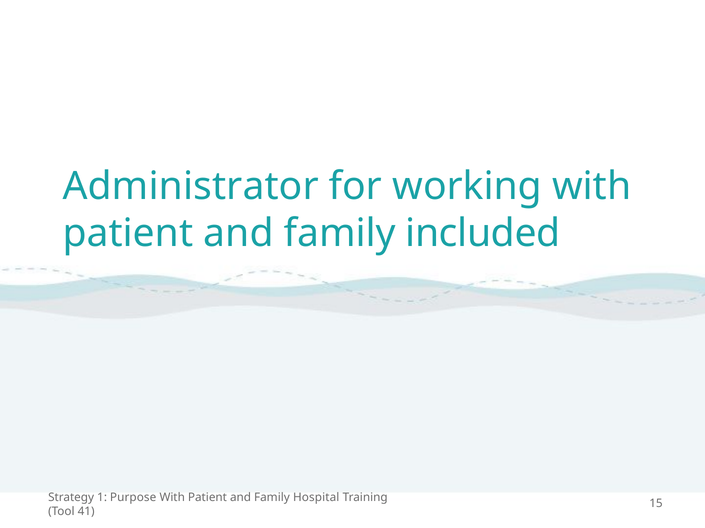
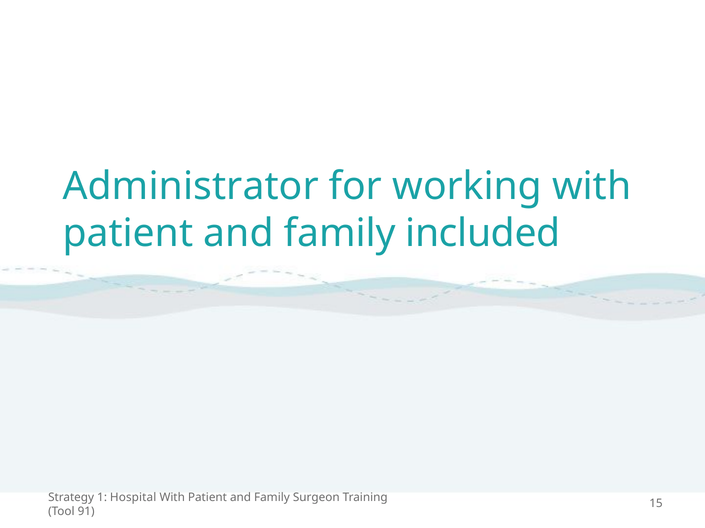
Purpose: Purpose -> Hospital
Hospital: Hospital -> Surgeon
41: 41 -> 91
